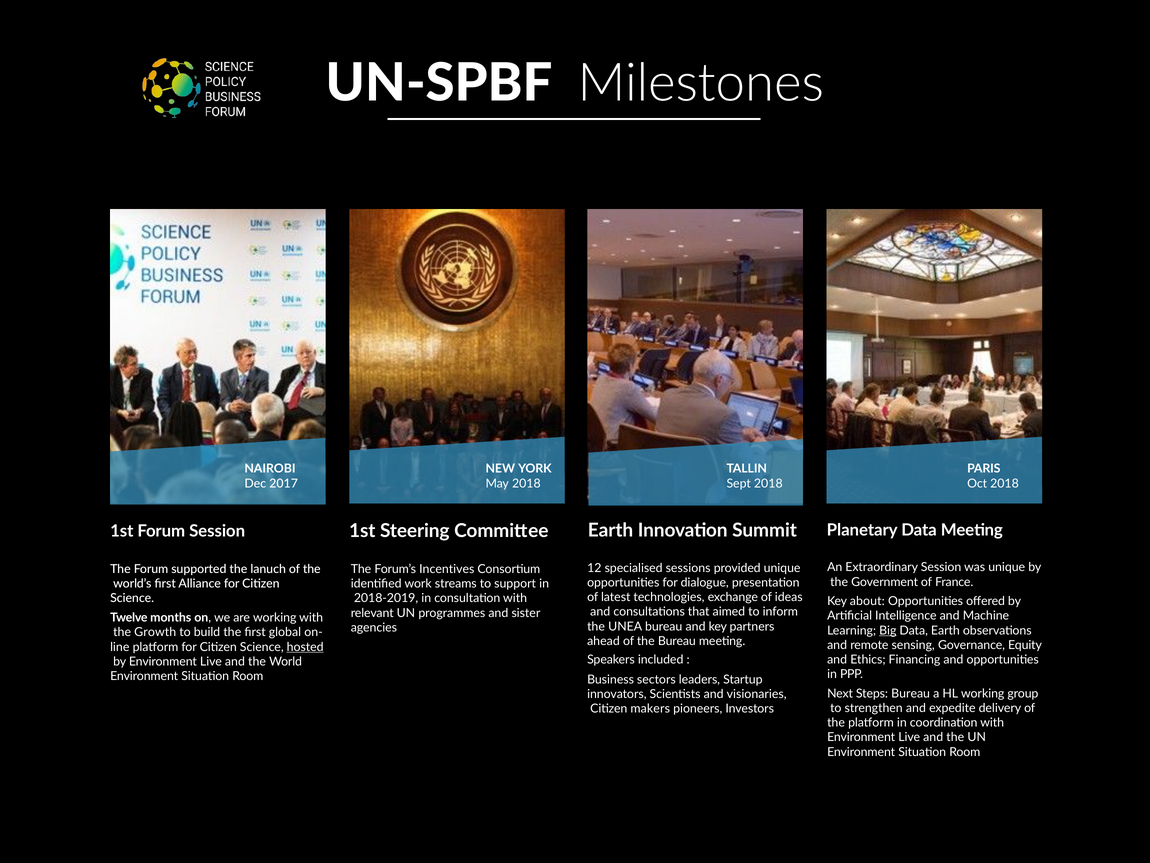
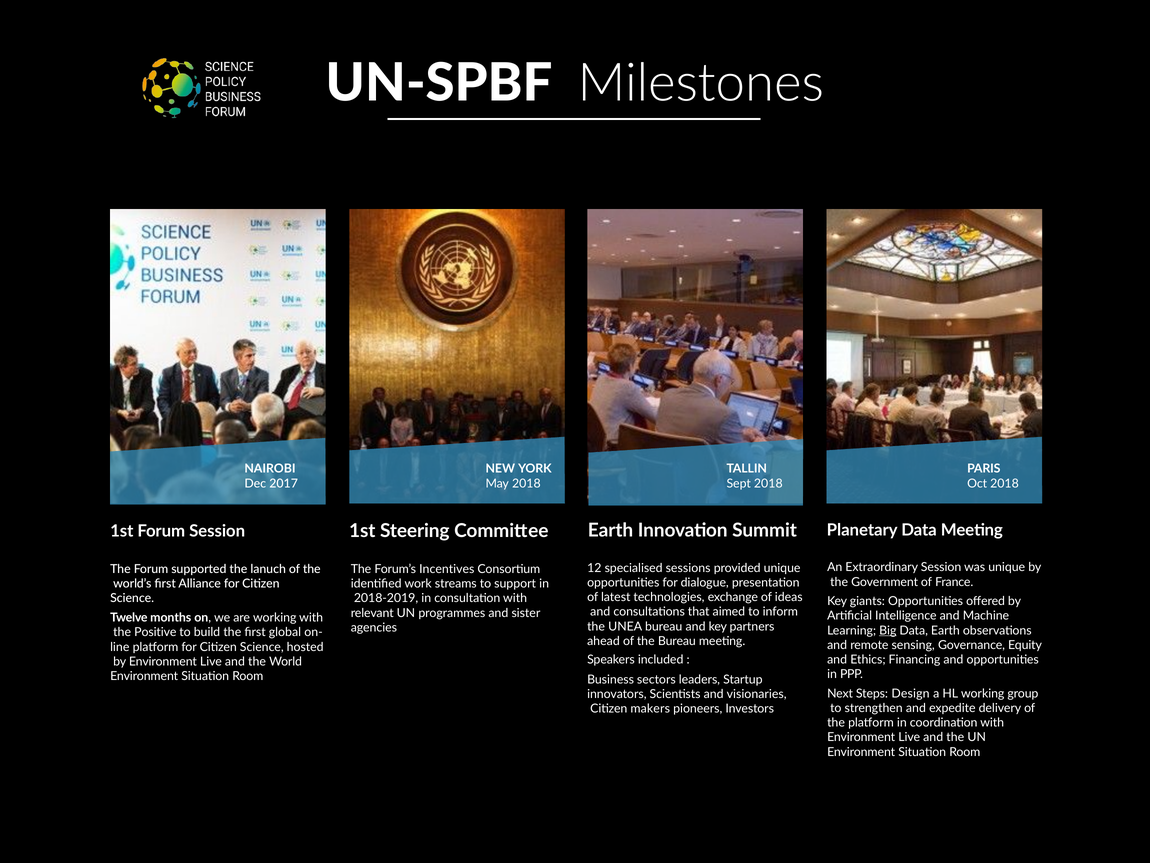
about: about -> giants
Growth: Growth -> Positive
hosted underline: present -> none
Steps Bureau: Bureau -> Design
